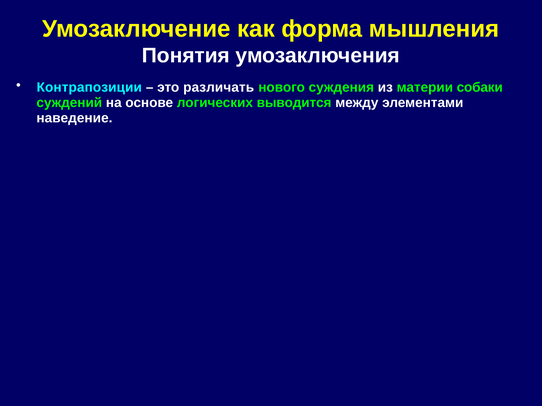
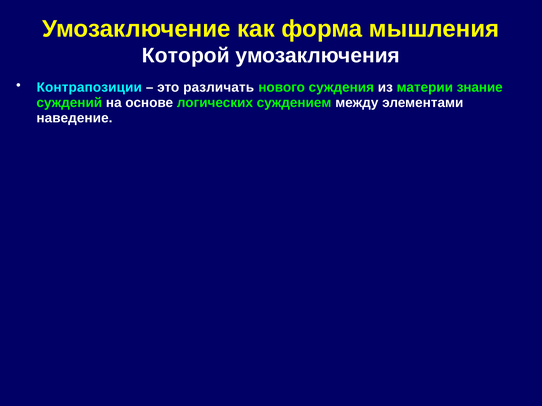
Понятия: Понятия -> Которой
собаки: собаки -> знание
выводится: выводится -> суждением
